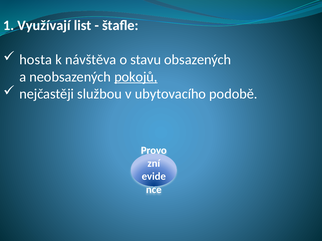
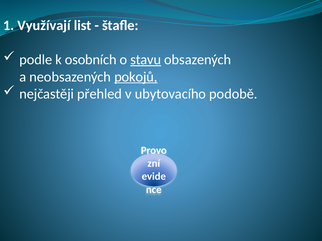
hosta: hosta -> podle
návštěva: návštěva -> osobních
stavu underline: none -> present
službou: službou -> přehled
